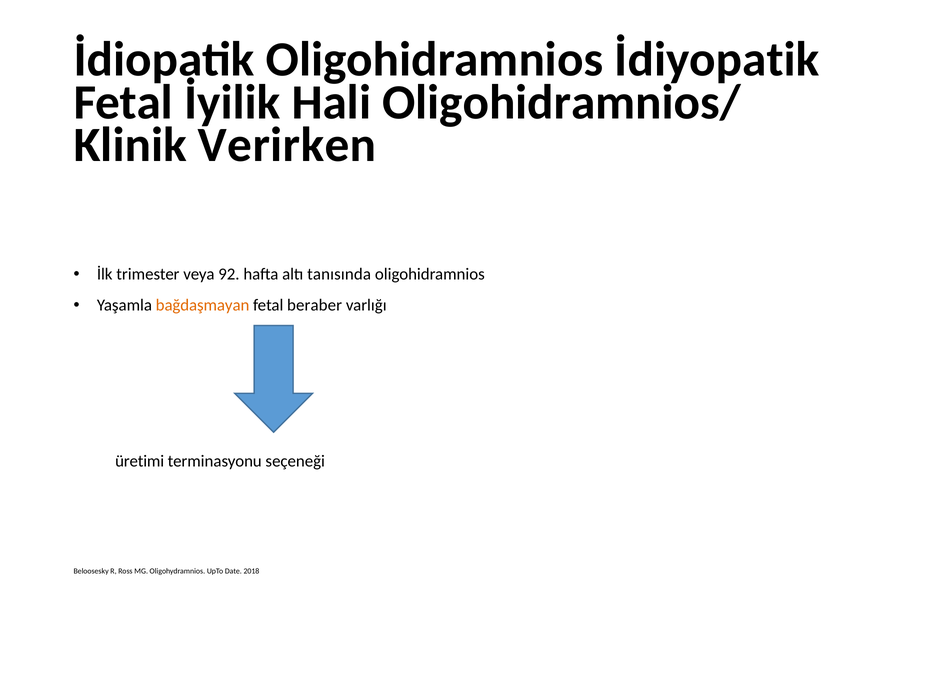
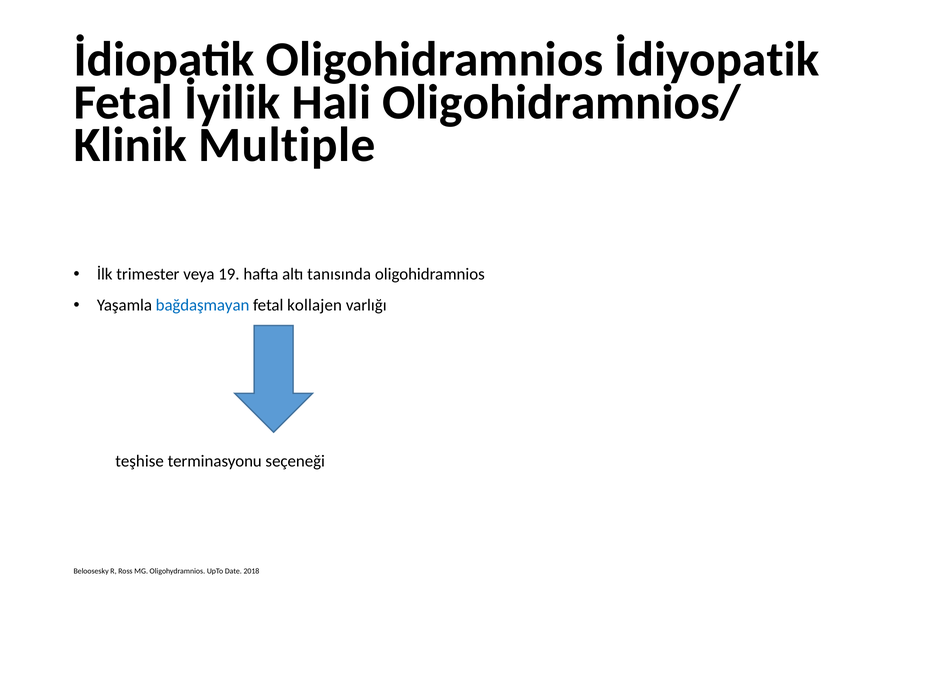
Verirken: Verirken -> Multiple
92: 92 -> 19
bağdaşmayan colour: orange -> blue
beraber: beraber -> kollajen
üretimi: üretimi -> teşhise
